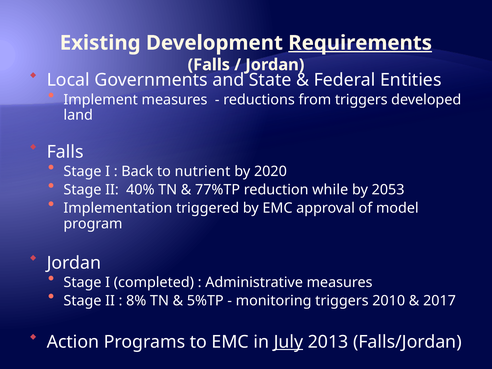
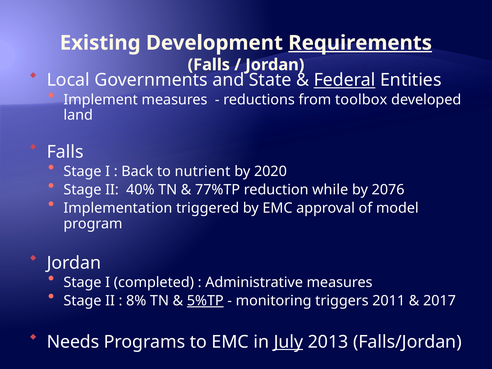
Federal underline: none -> present
from triggers: triggers -> toolbox
2053: 2053 -> 2076
5%TP underline: none -> present
2010: 2010 -> 2011
Action: Action -> Needs
